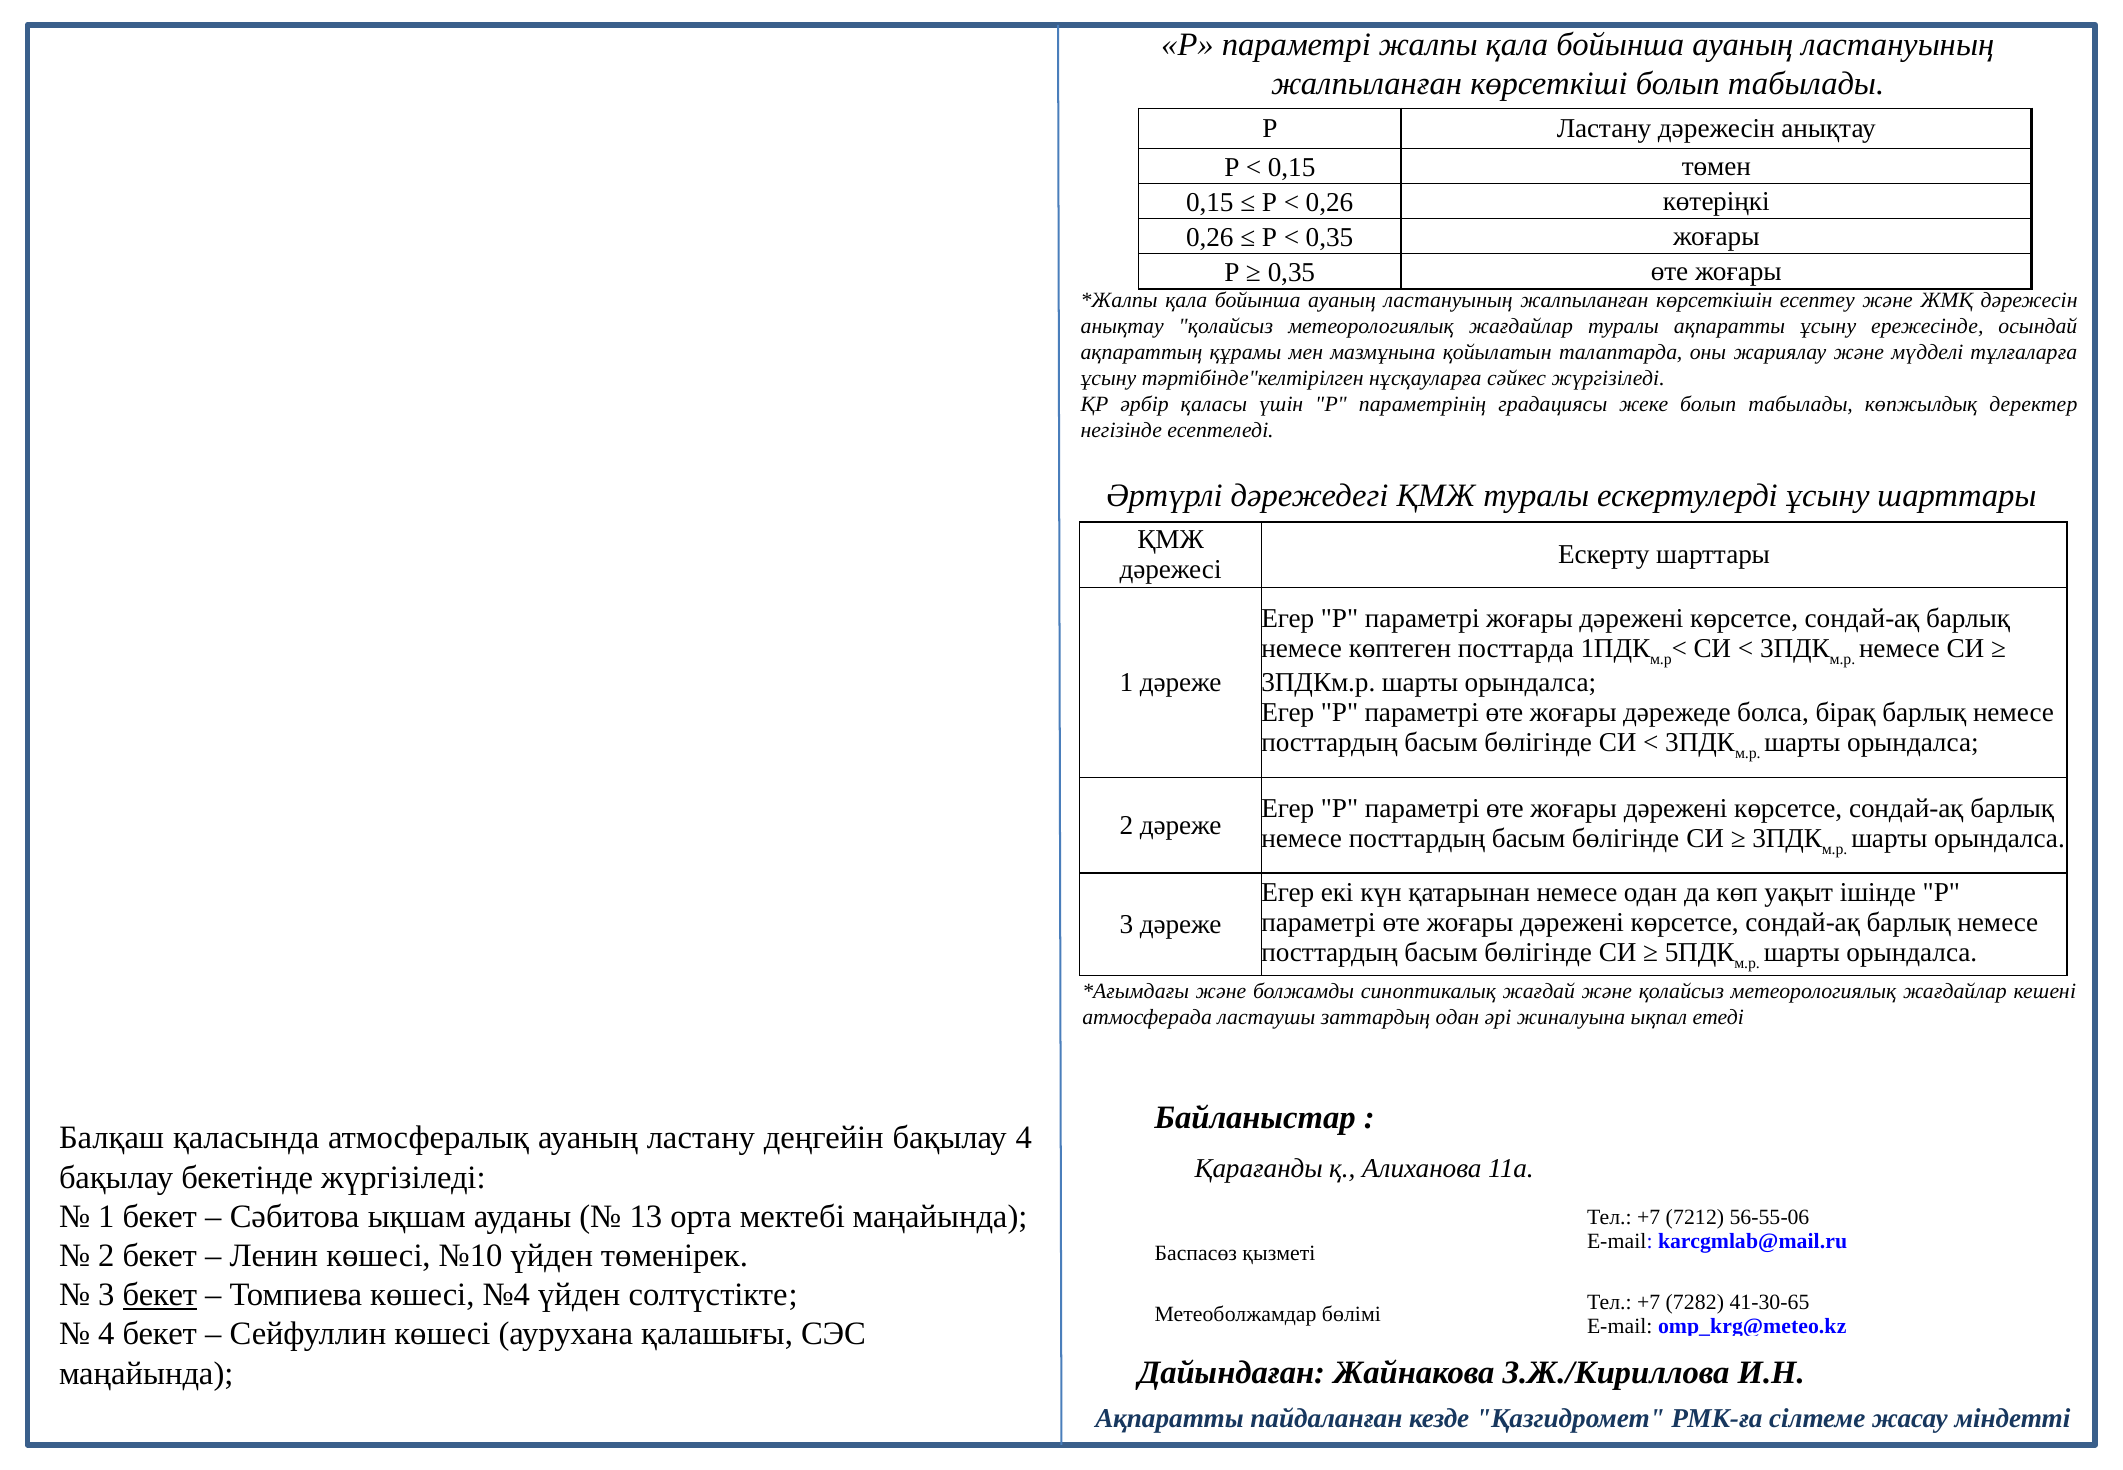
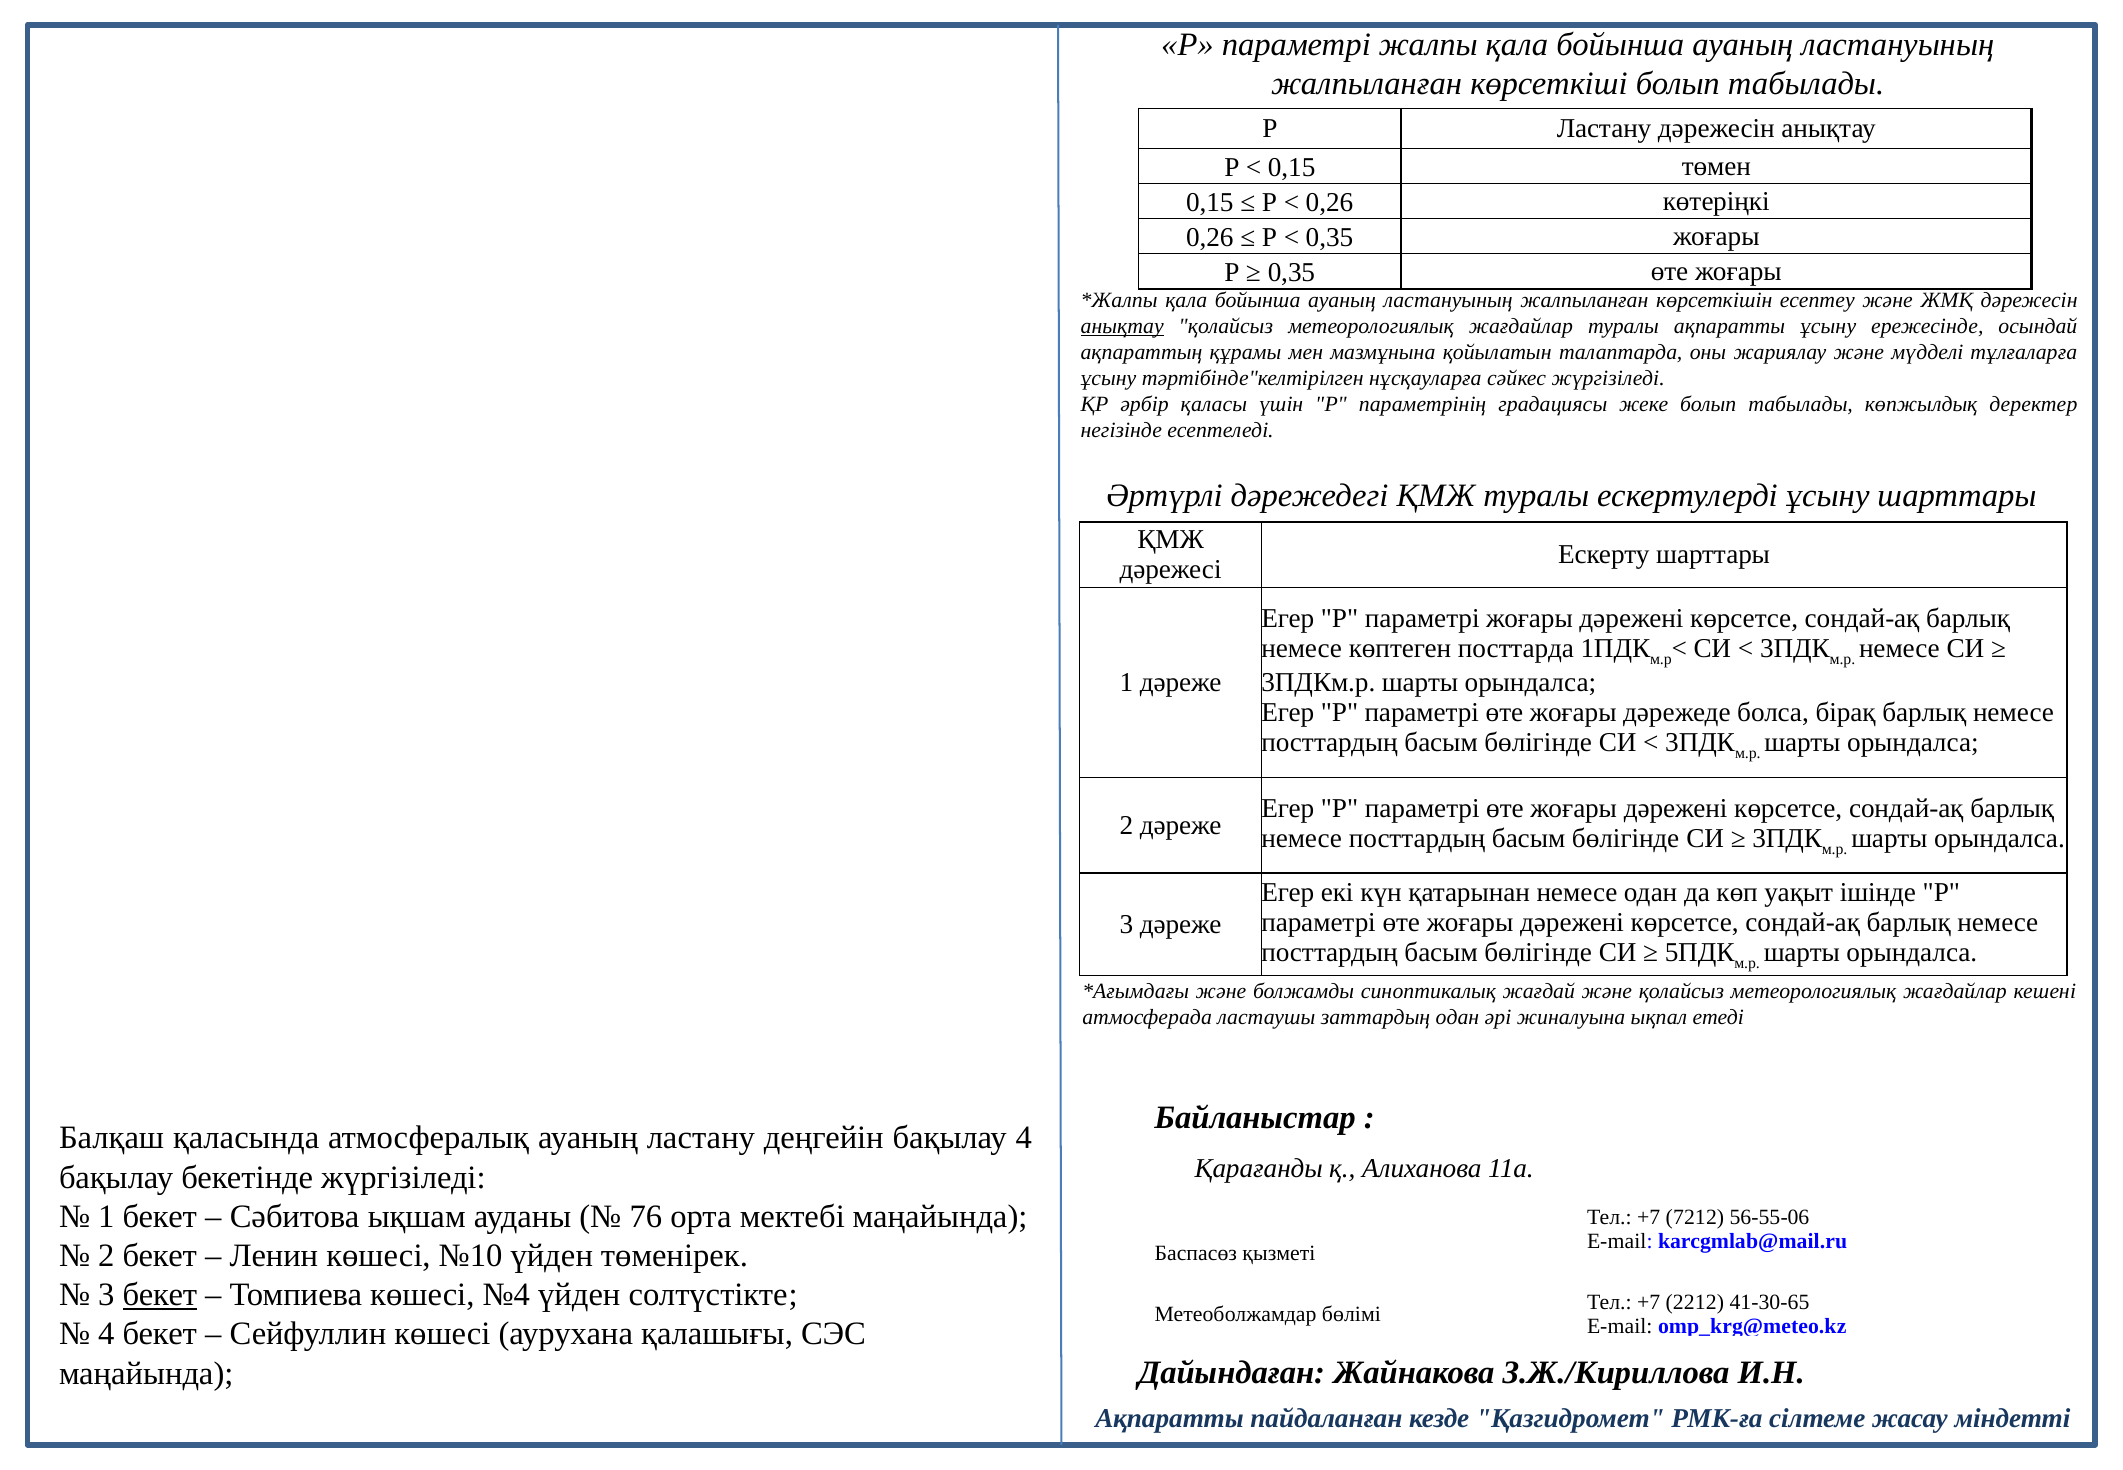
анықтау at (1122, 326) underline: none -> present
13: 13 -> 76
7282: 7282 -> 2212
